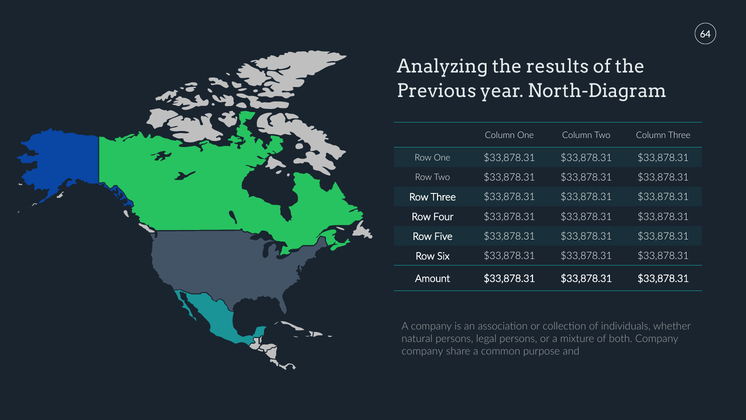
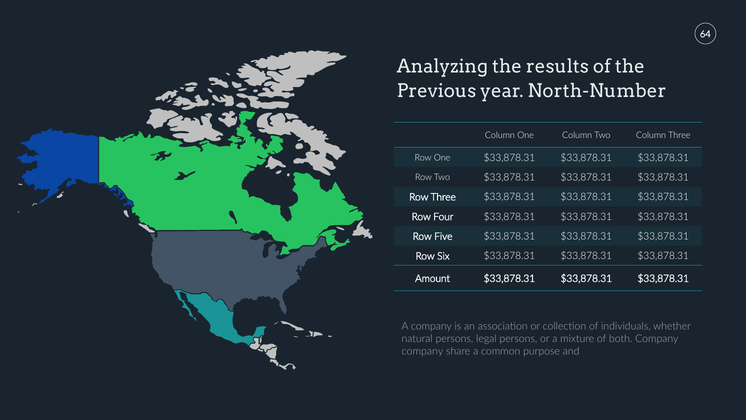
North-Diagram: North-Diagram -> North-Number
